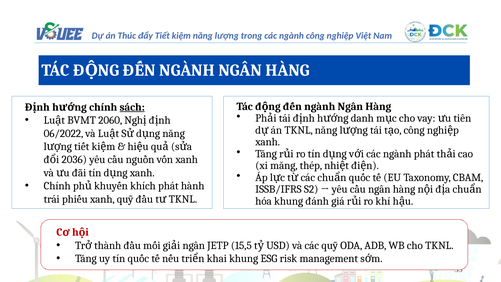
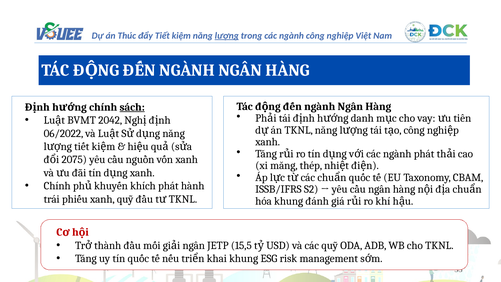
lượng underline: none -> present
2060: 2060 -> 2042
2036: 2036 -> 2075
